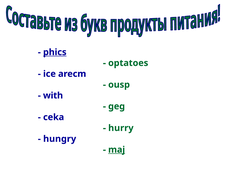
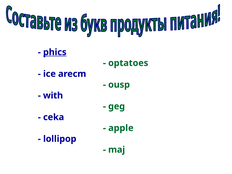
hurry: hurry -> apple
hungry: hungry -> lollipop
maj underline: present -> none
